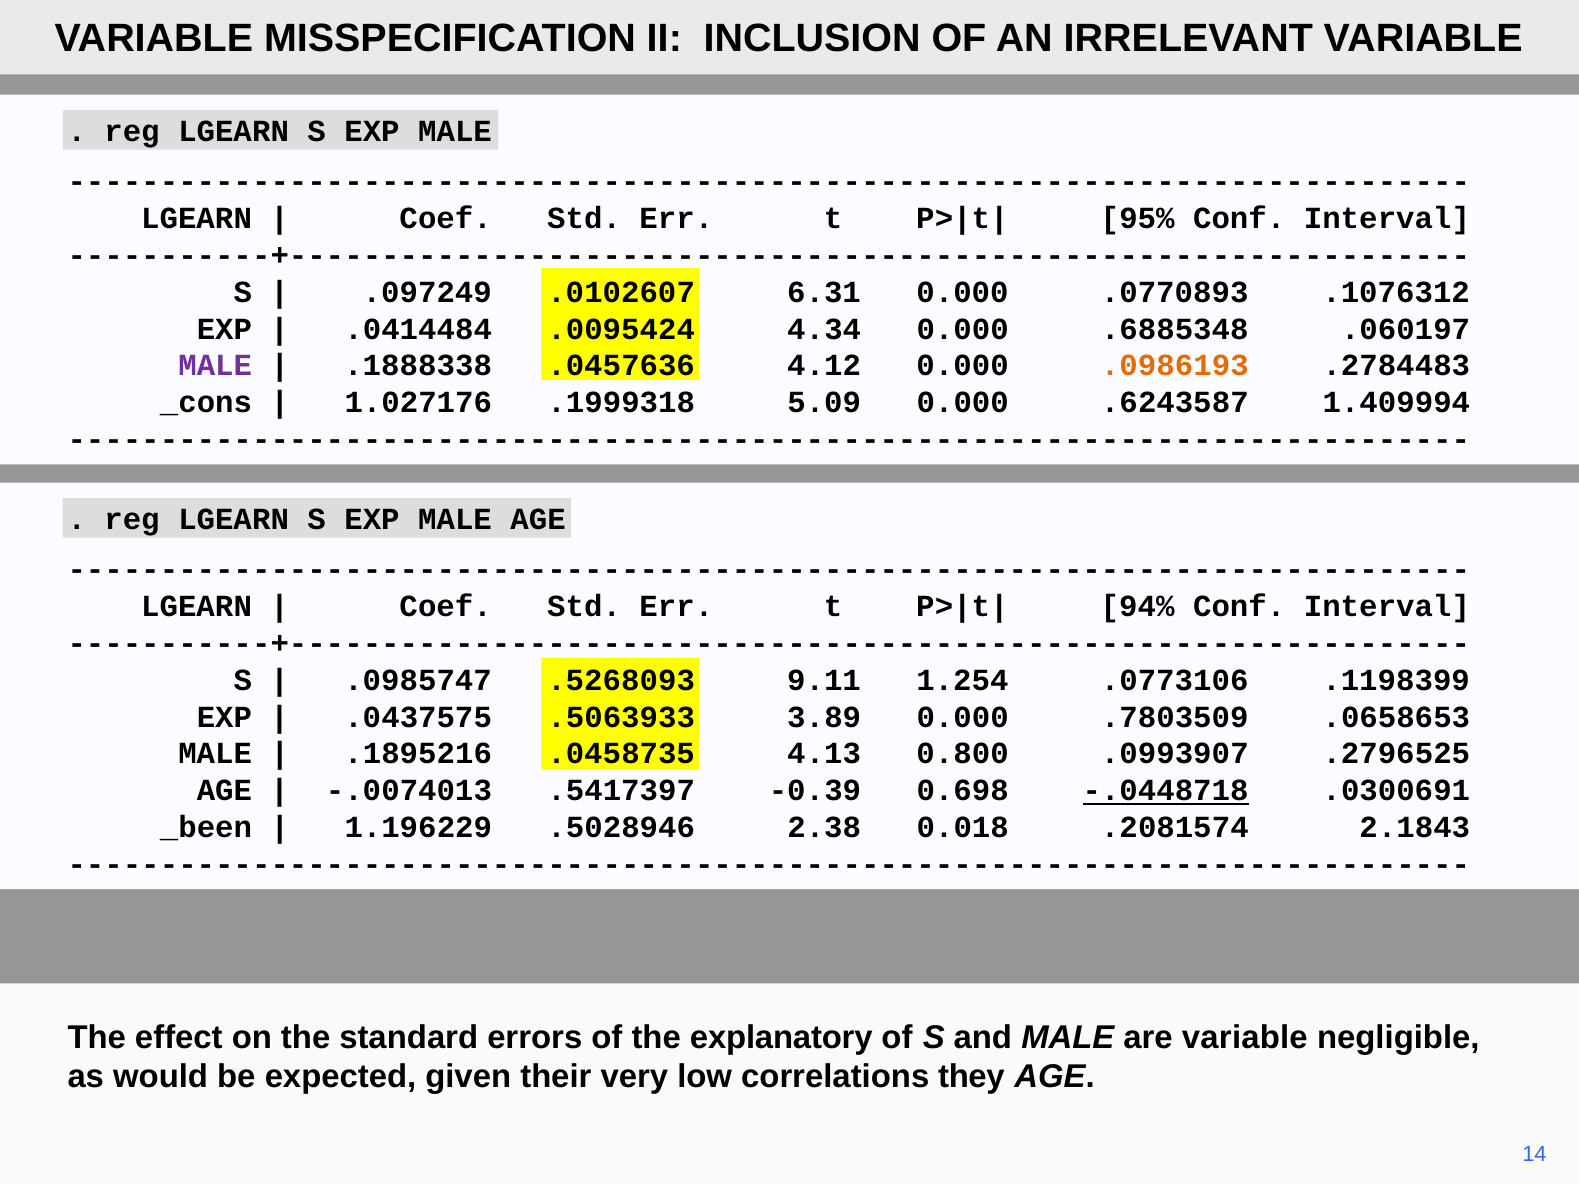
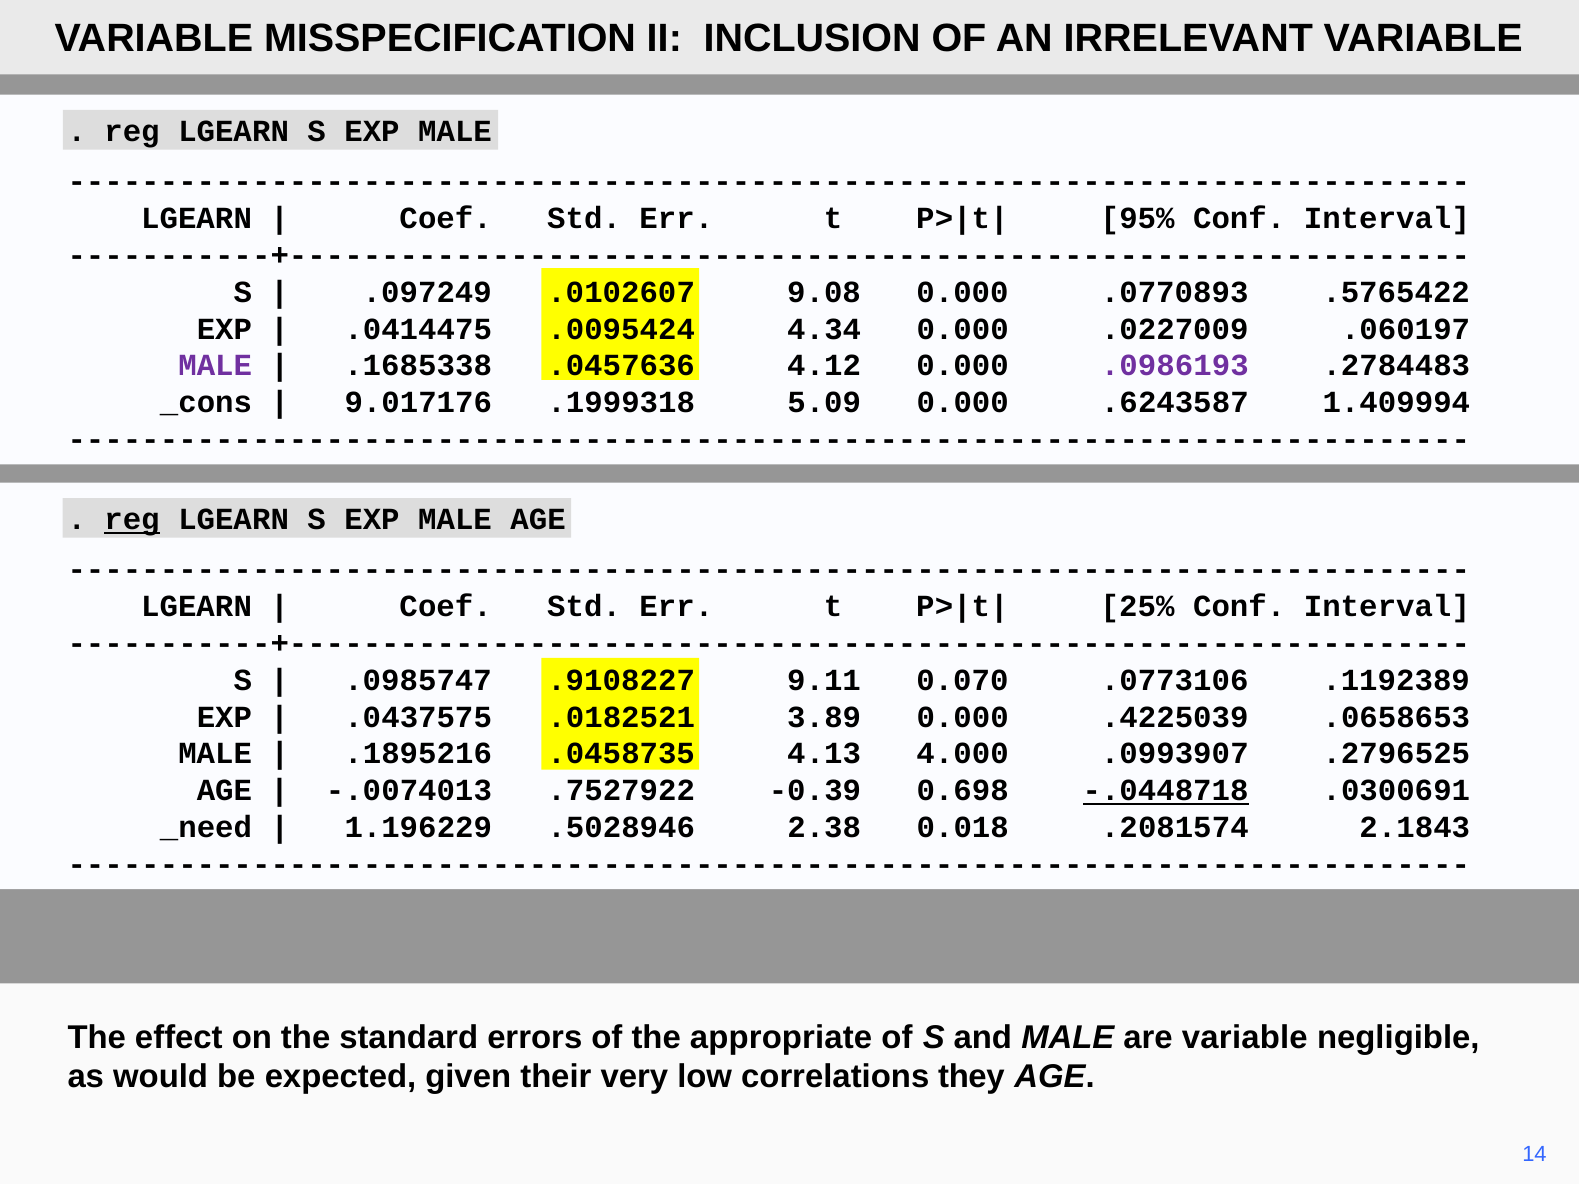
6.31: 6.31 -> 9.08
.1076312: .1076312 -> .5765422
.0414484: .0414484 -> .0414475
.6885348: .6885348 -> .0227009
.1888338: .1888338 -> .1685338
.0986193 colour: orange -> purple
1.027176: 1.027176 -> 9.017176
reg at (132, 520) underline: none -> present
94%: 94% -> 25%
.5268093: .5268093 -> .9108227
1.254: 1.254 -> 0.070
.1198399: .1198399 -> .1192389
.5063933: .5063933 -> .0182521
.7803509: .7803509 -> .4225039
0.800: 0.800 -> 4.000
.5417397: .5417397 -> .7527922
_been: _been -> _need
explanatory: explanatory -> appropriate
